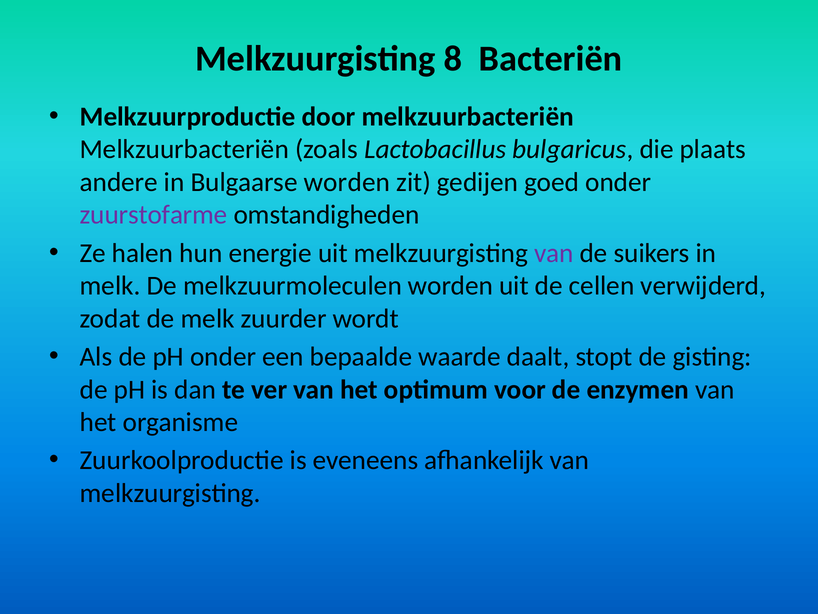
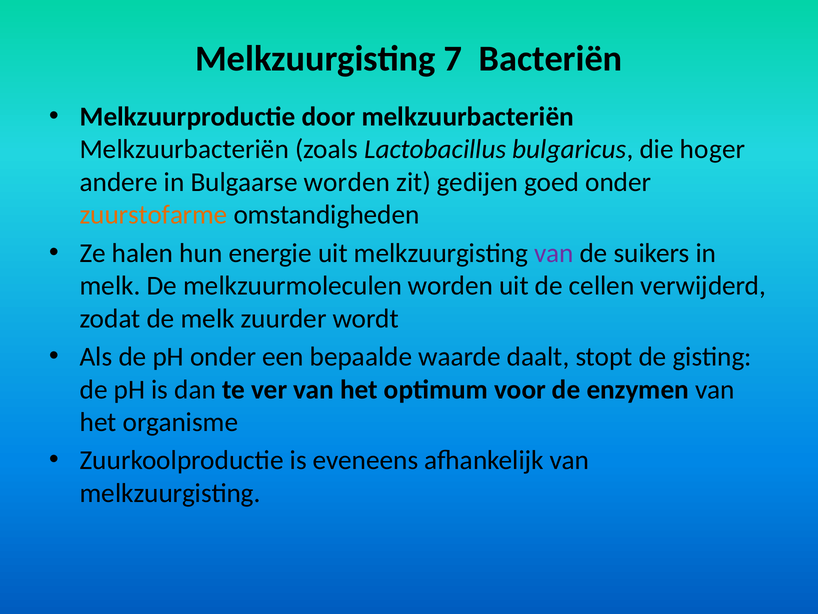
8: 8 -> 7
plaats: plaats -> hoger
zuurstofarme colour: purple -> orange
